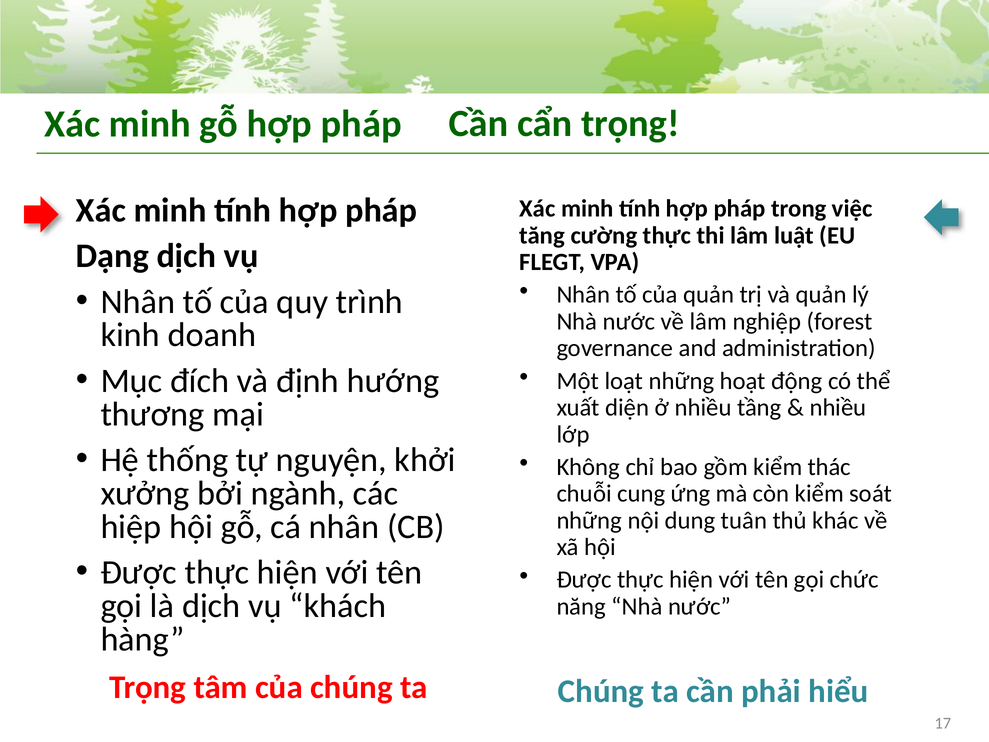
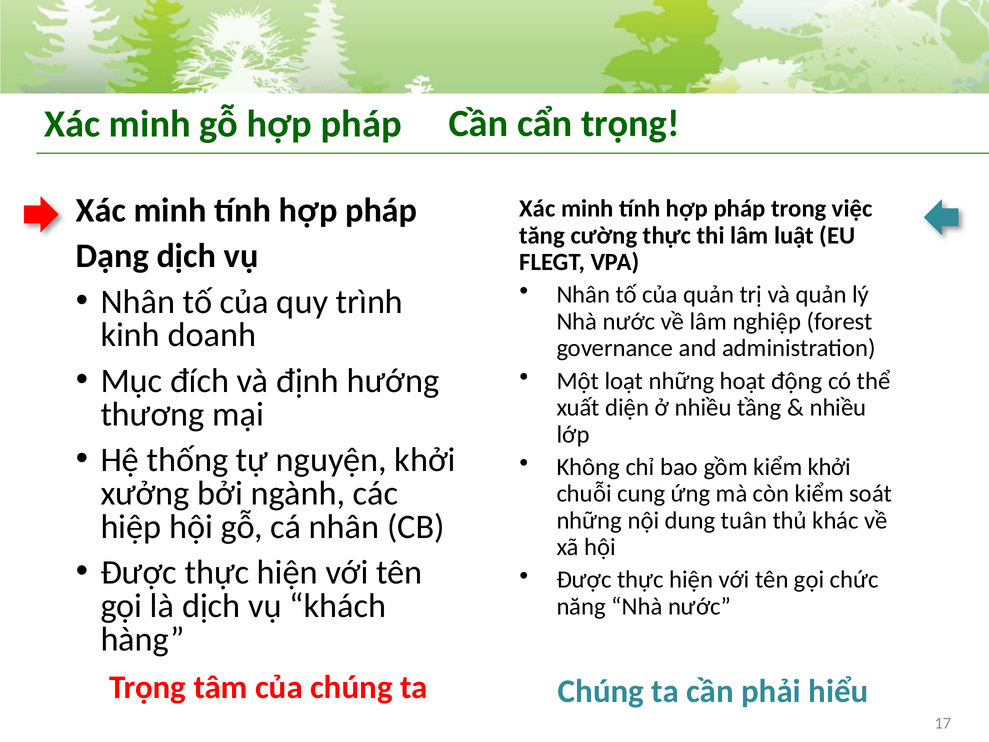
kiểm thác: thác -> khởi
